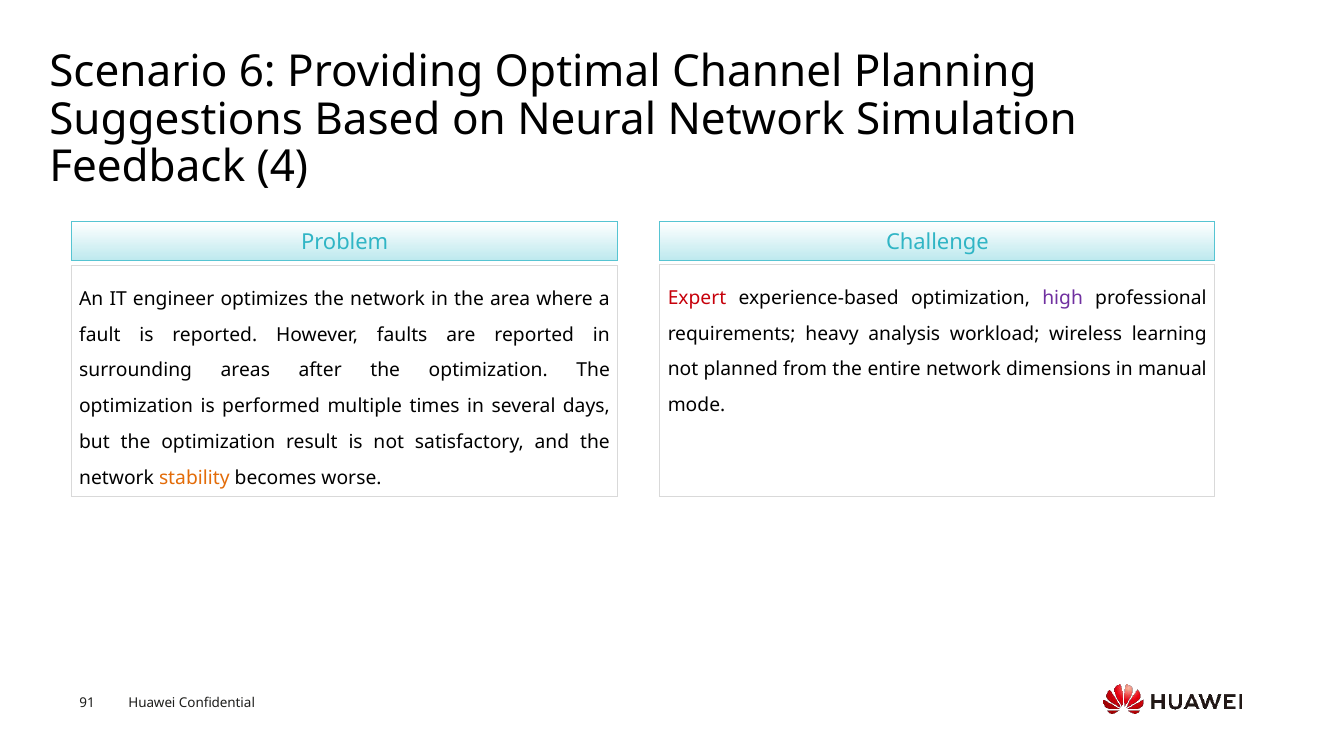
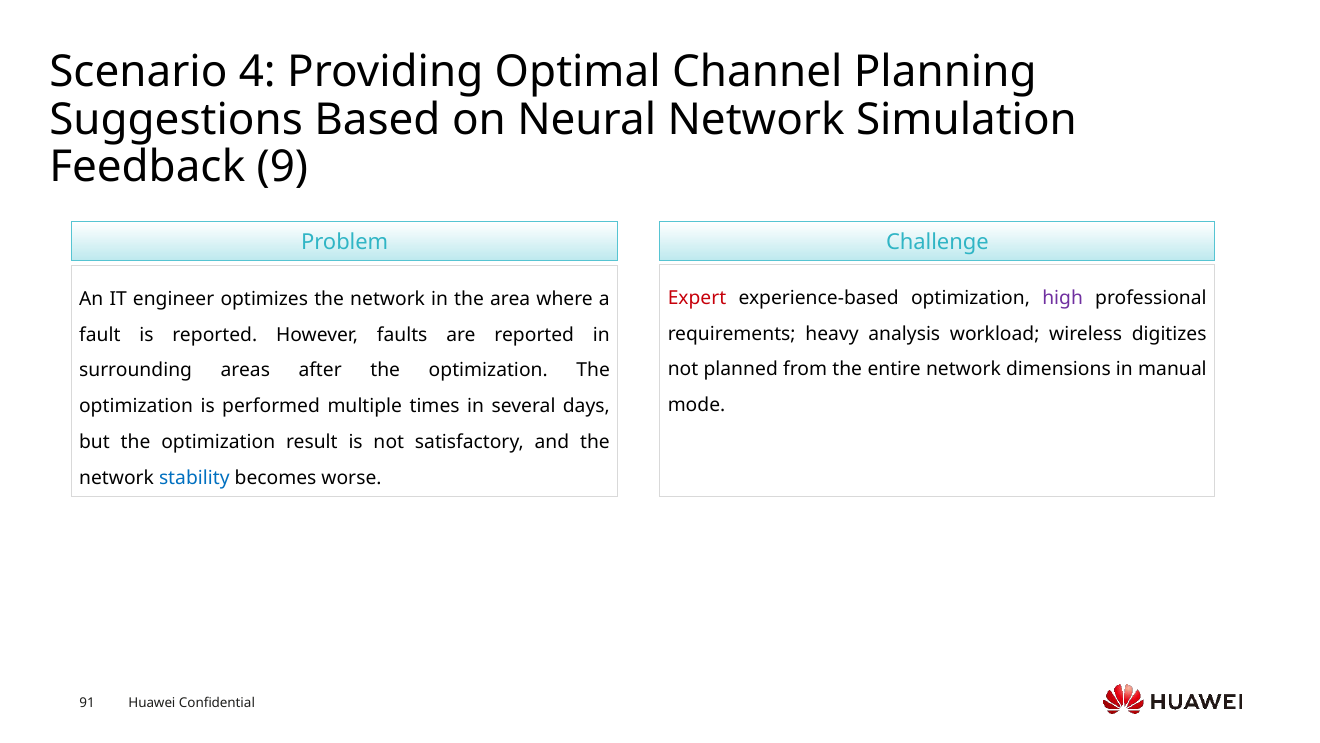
6: 6 -> 4
4: 4 -> 9
learning: learning -> digitizes
stability colour: orange -> blue
